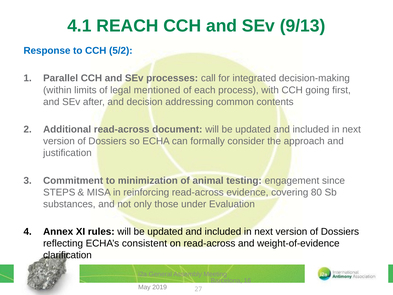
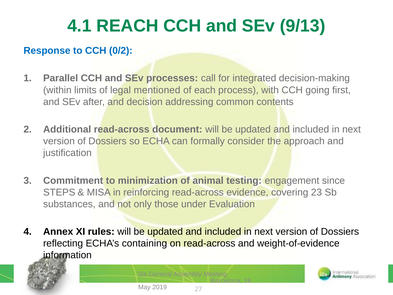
5/2: 5/2 -> 0/2
80: 80 -> 23
consistent: consistent -> containing
clarification: clarification -> information
